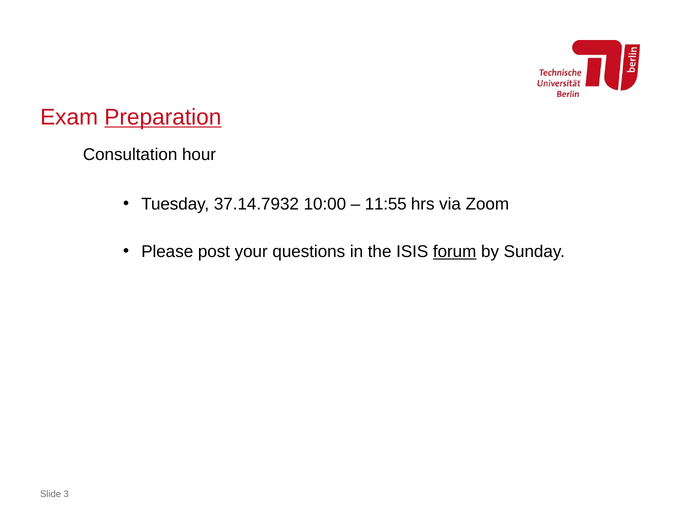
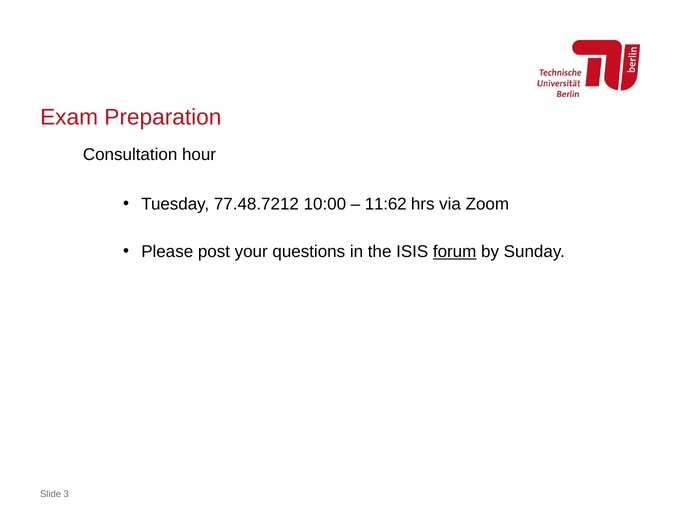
Preparation underline: present -> none
37.14.7932: 37.14.7932 -> 77.48.7212
11:55: 11:55 -> 11:62
